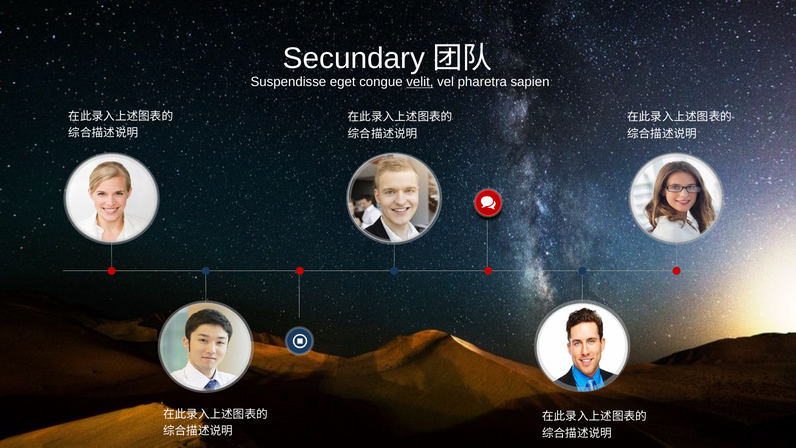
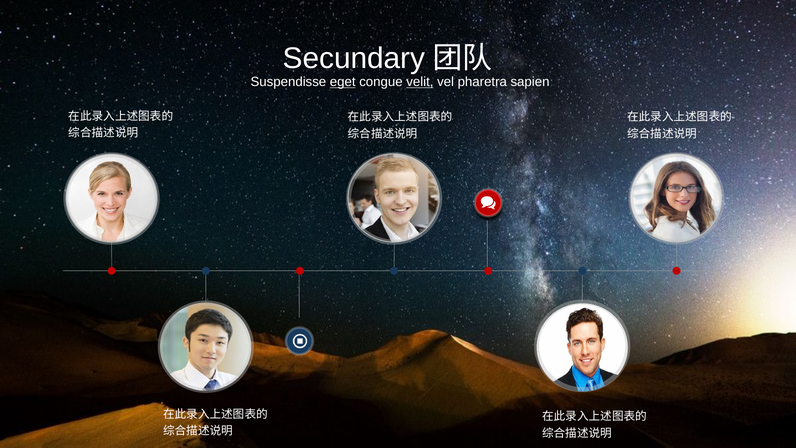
eget underline: none -> present
